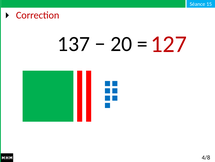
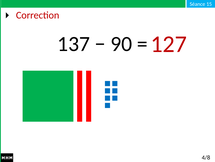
20: 20 -> 90
